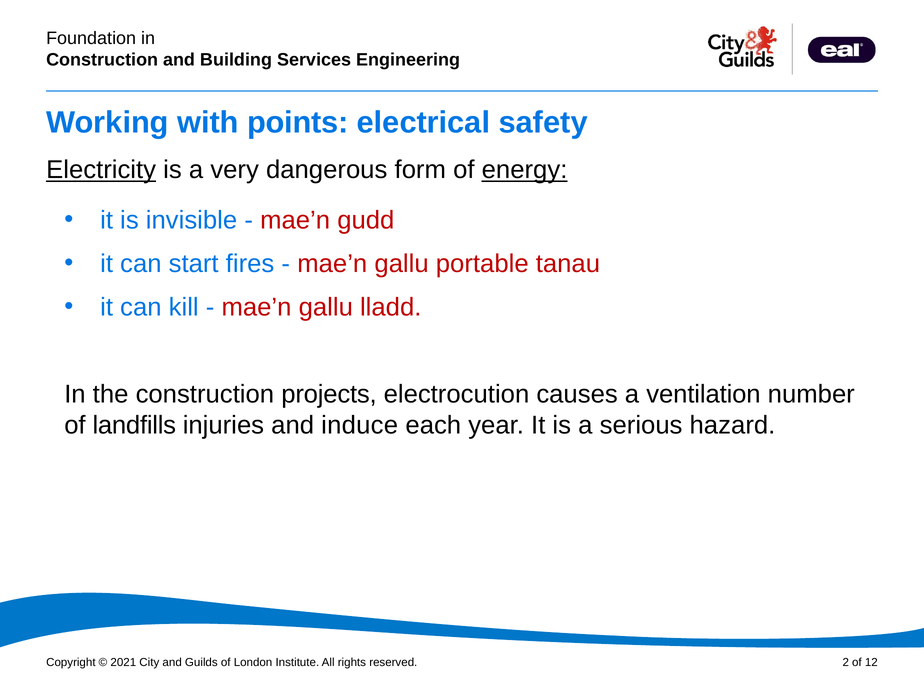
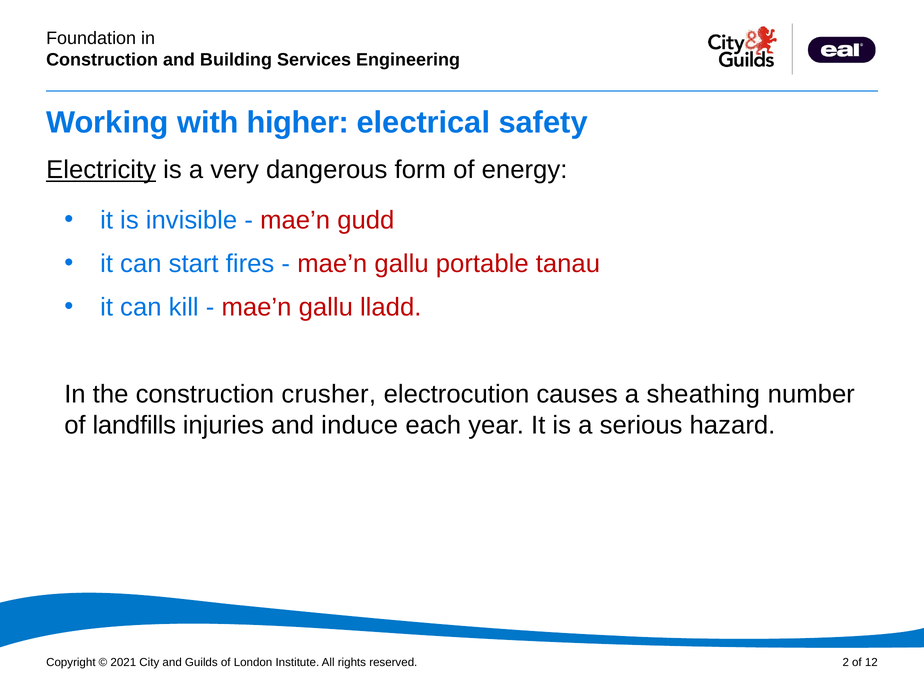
points: points -> higher
energy underline: present -> none
projects: projects -> crusher
ventilation: ventilation -> sheathing
